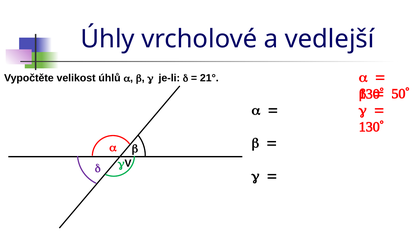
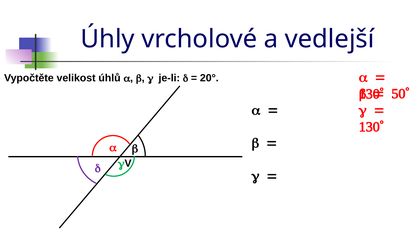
21°: 21° -> 20°
